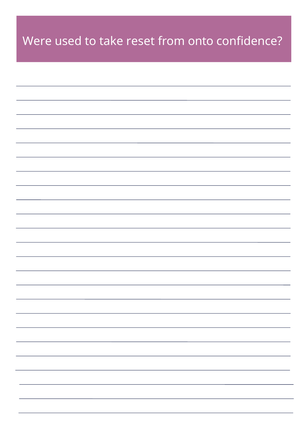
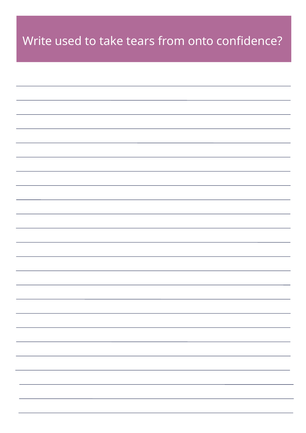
Were: Were -> Write
reset: reset -> tears
